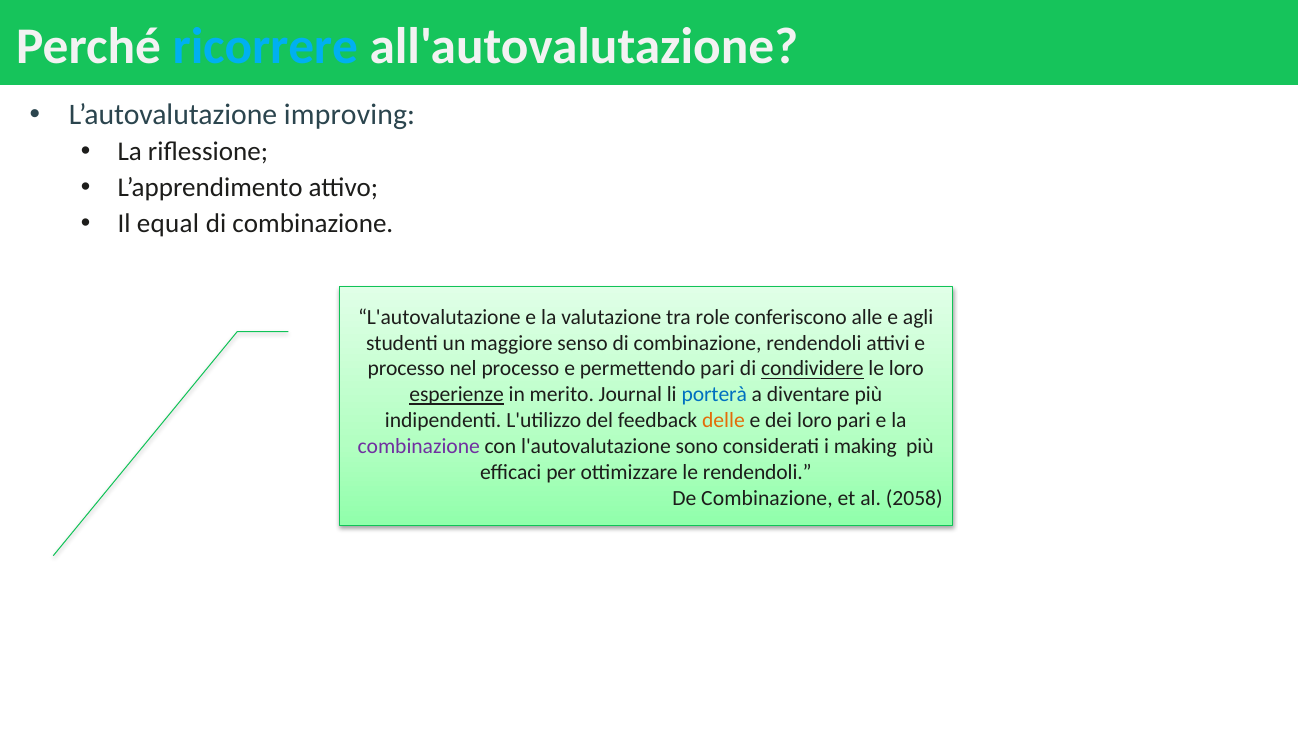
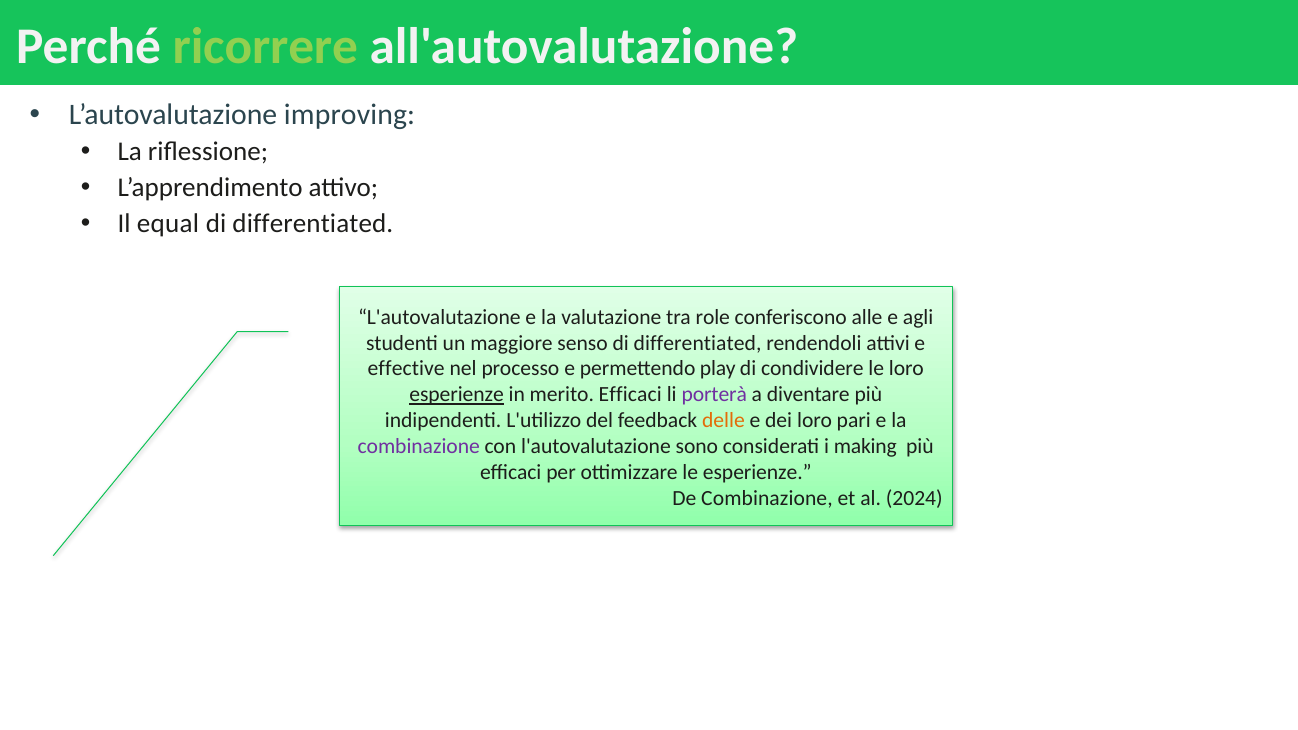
ricorrere colour: light blue -> light green
combinazione at (313, 224): combinazione -> differentiated
senso di combinazione: combinazione -> differentiated
processo at (406, 369): processo -> effective
permettendo pari: pari -> play
condividere underline: present -> none
merito Journal: Journal -> Efficaci
porterà colour: blue -> purple
le rendendoli: rendendoli -> esperienze
2058: 2058 -> 2024
